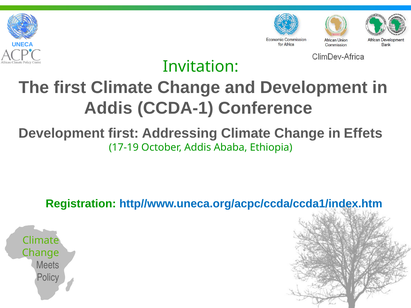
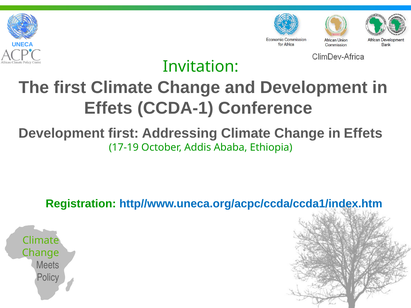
Addis at (108, 108): Addis -> Effets
